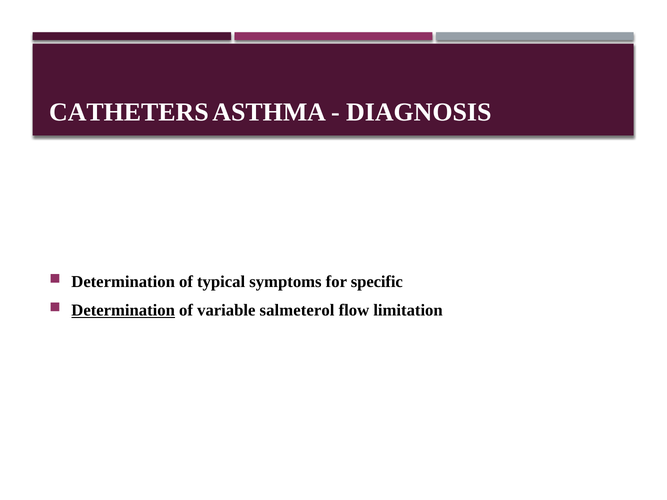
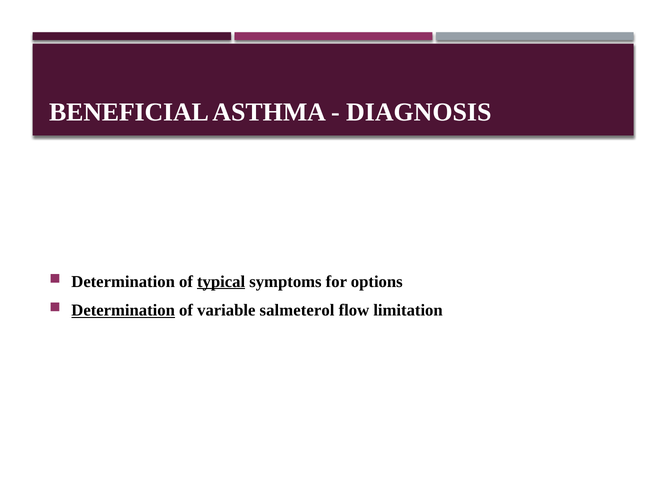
CATHETERS: CATHETERS -> BENEFICIAL
typical underline: none -> present
specific: specific -> options
